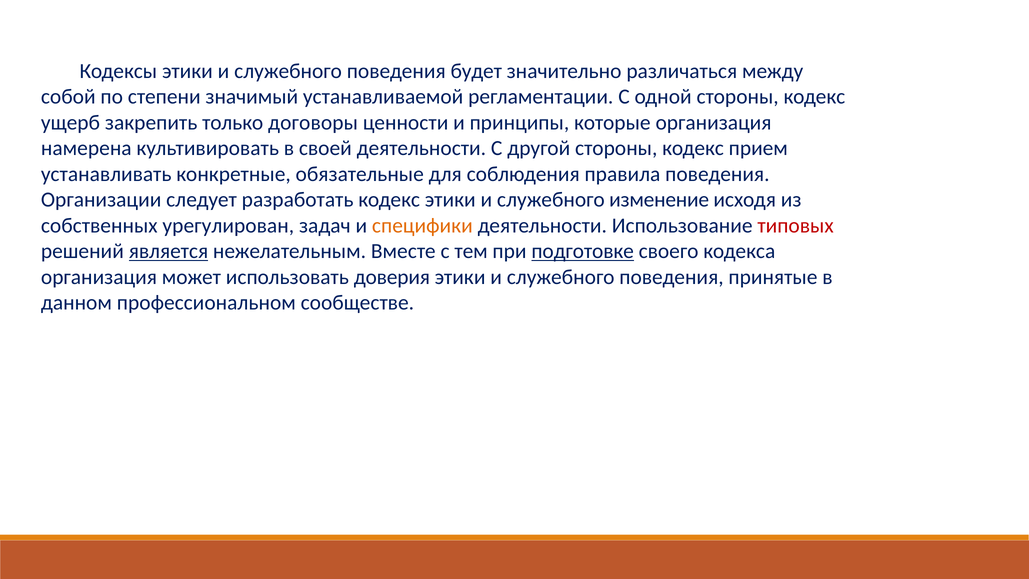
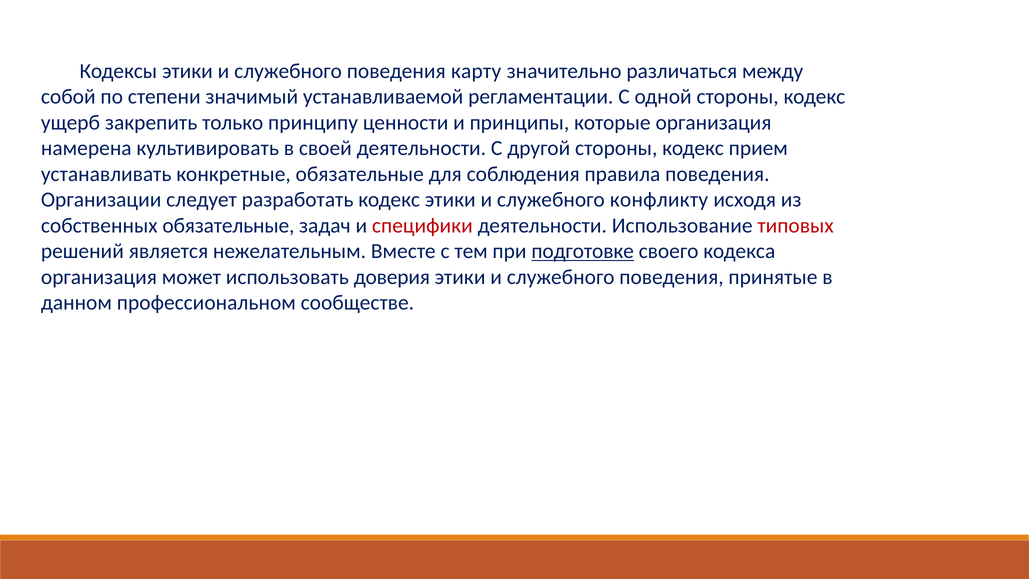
будет: будет -> карту
договоры: договоры -> принципу
изменение: изменение -> конфликту
собственных урегулирован: урегулирован -> обязательные
специфики colour: orange -> red
является underline: present -> none
